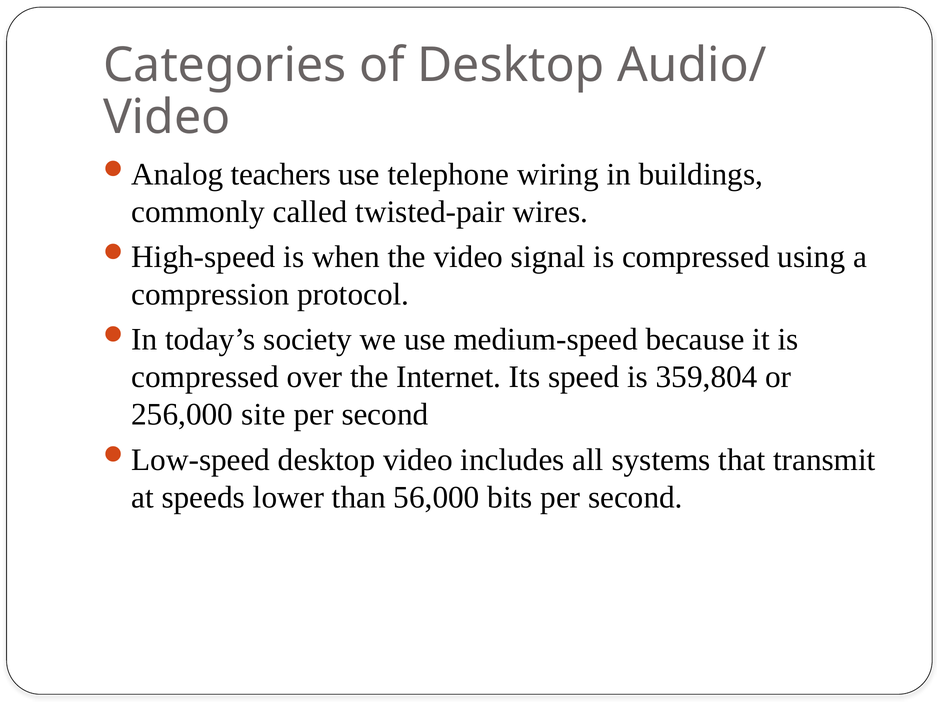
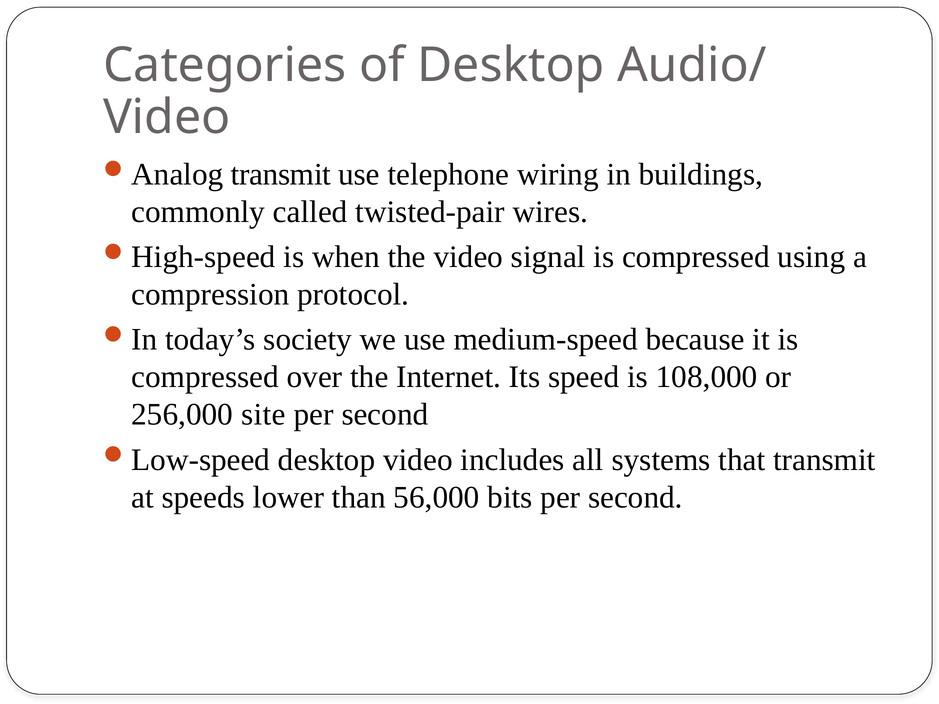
teachers at (281, 174): teachers -> transmit
359,804: 359,804 -> 108,000
